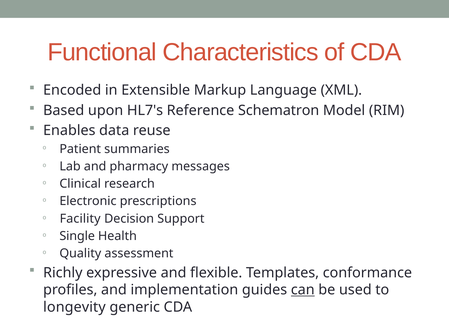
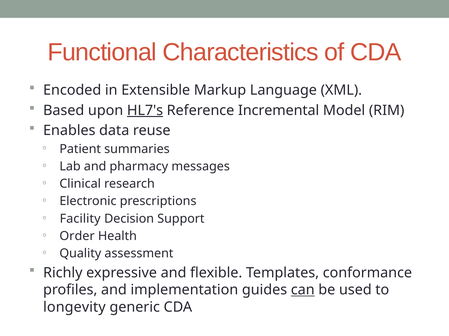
HL7's underline: none -> present
Schematron: Schematron -> Incremental
Single: Single -> Order
